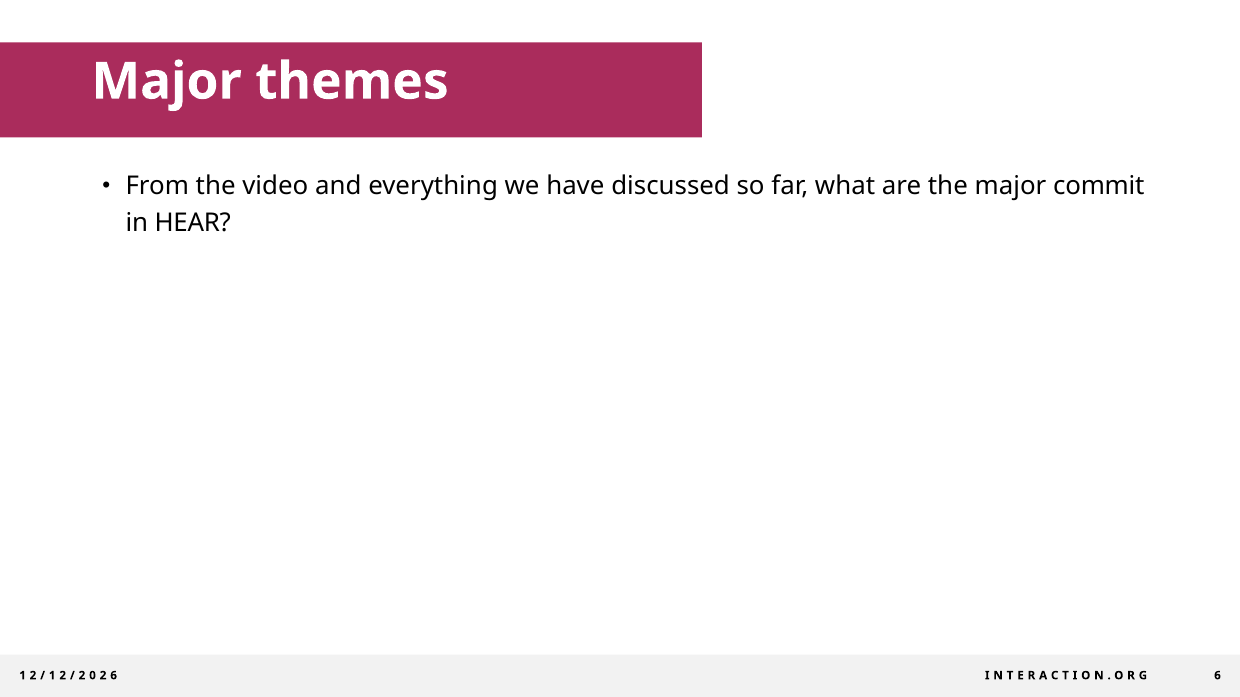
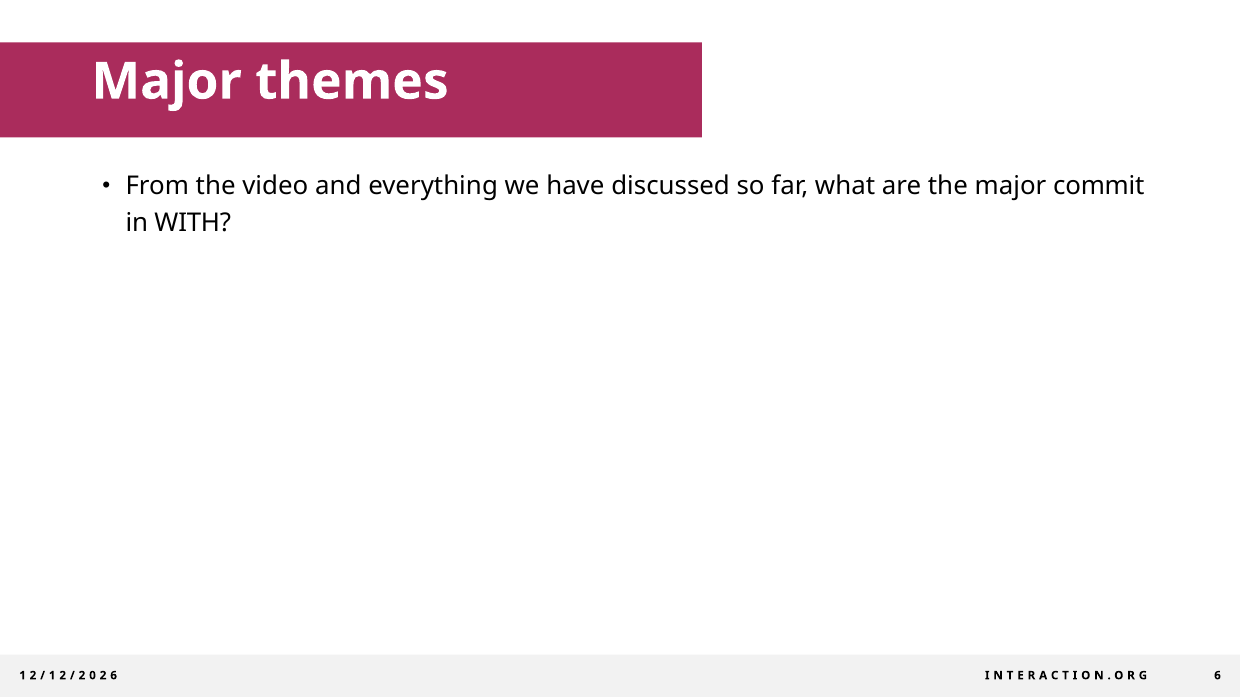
HEAR: HEAR -> WITH
